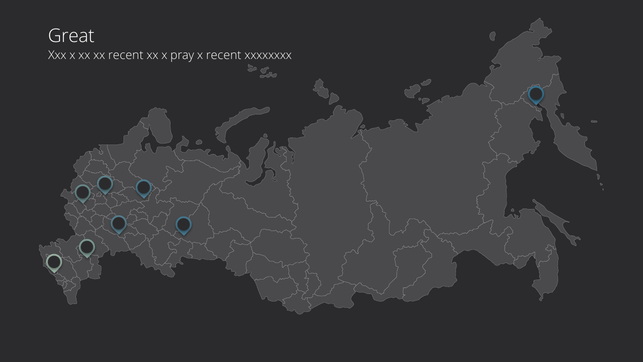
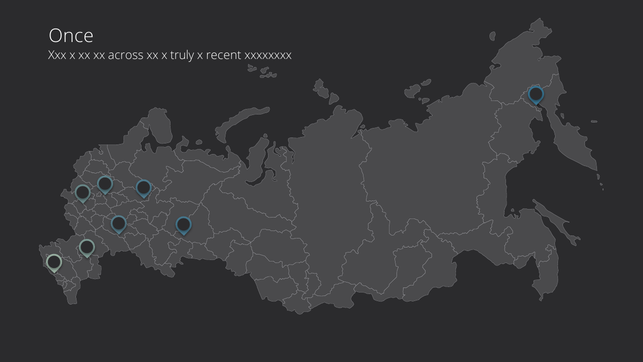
Great: Great -> Once
xx recent: recent -> across
pray: pray -> truly
